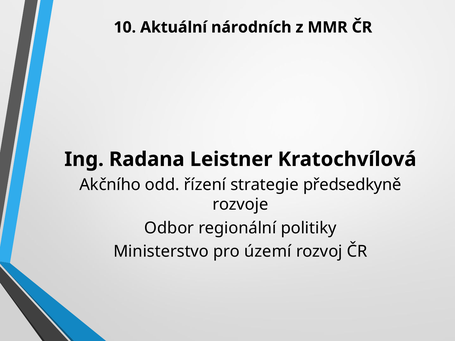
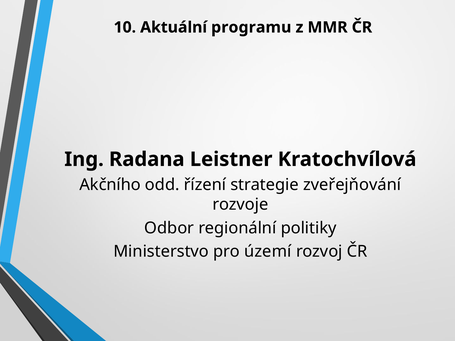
národních: národních -> programu
předsedkyně: předsedkyně -> zveřejňování
